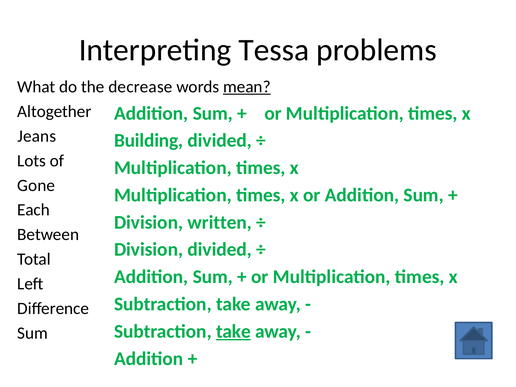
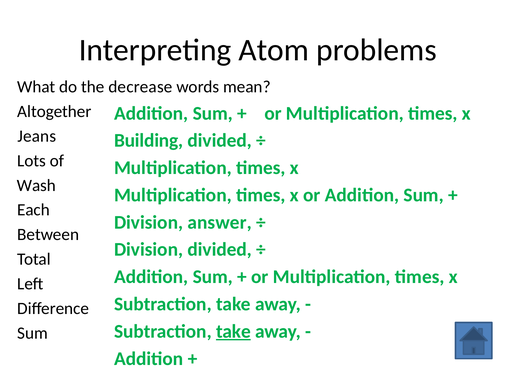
Tessa: Tessa -> Atom
mean underline: present -> none
Gone: Gone -> Wash
written: written -> answer
